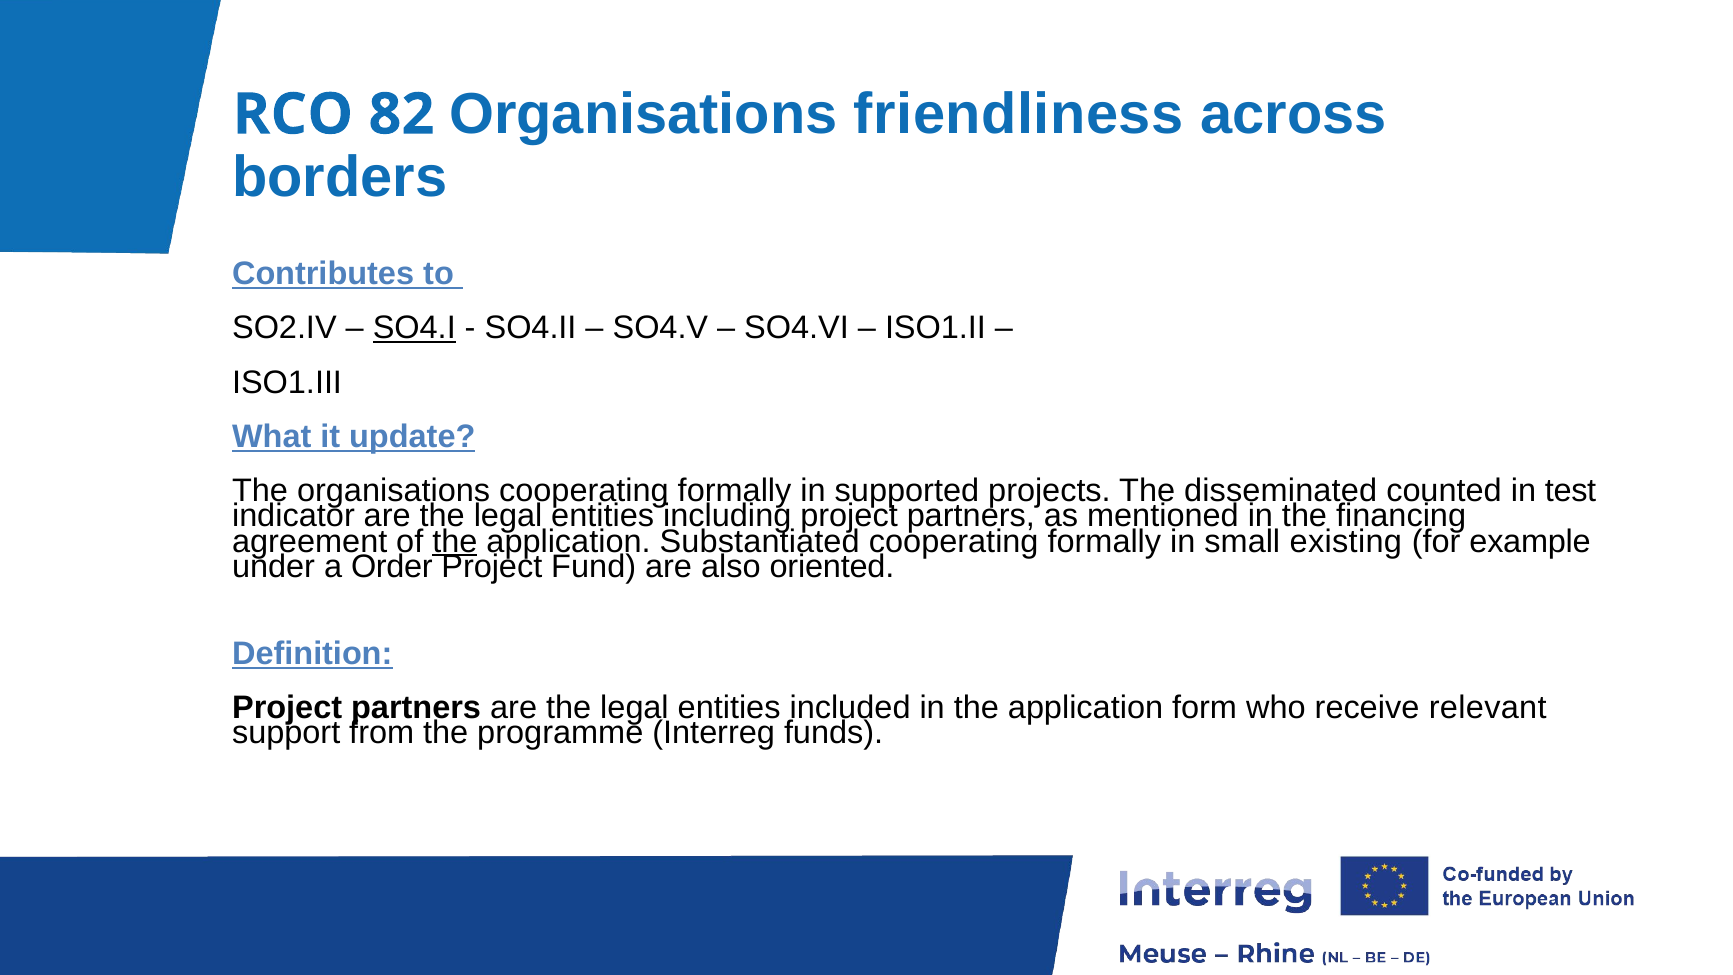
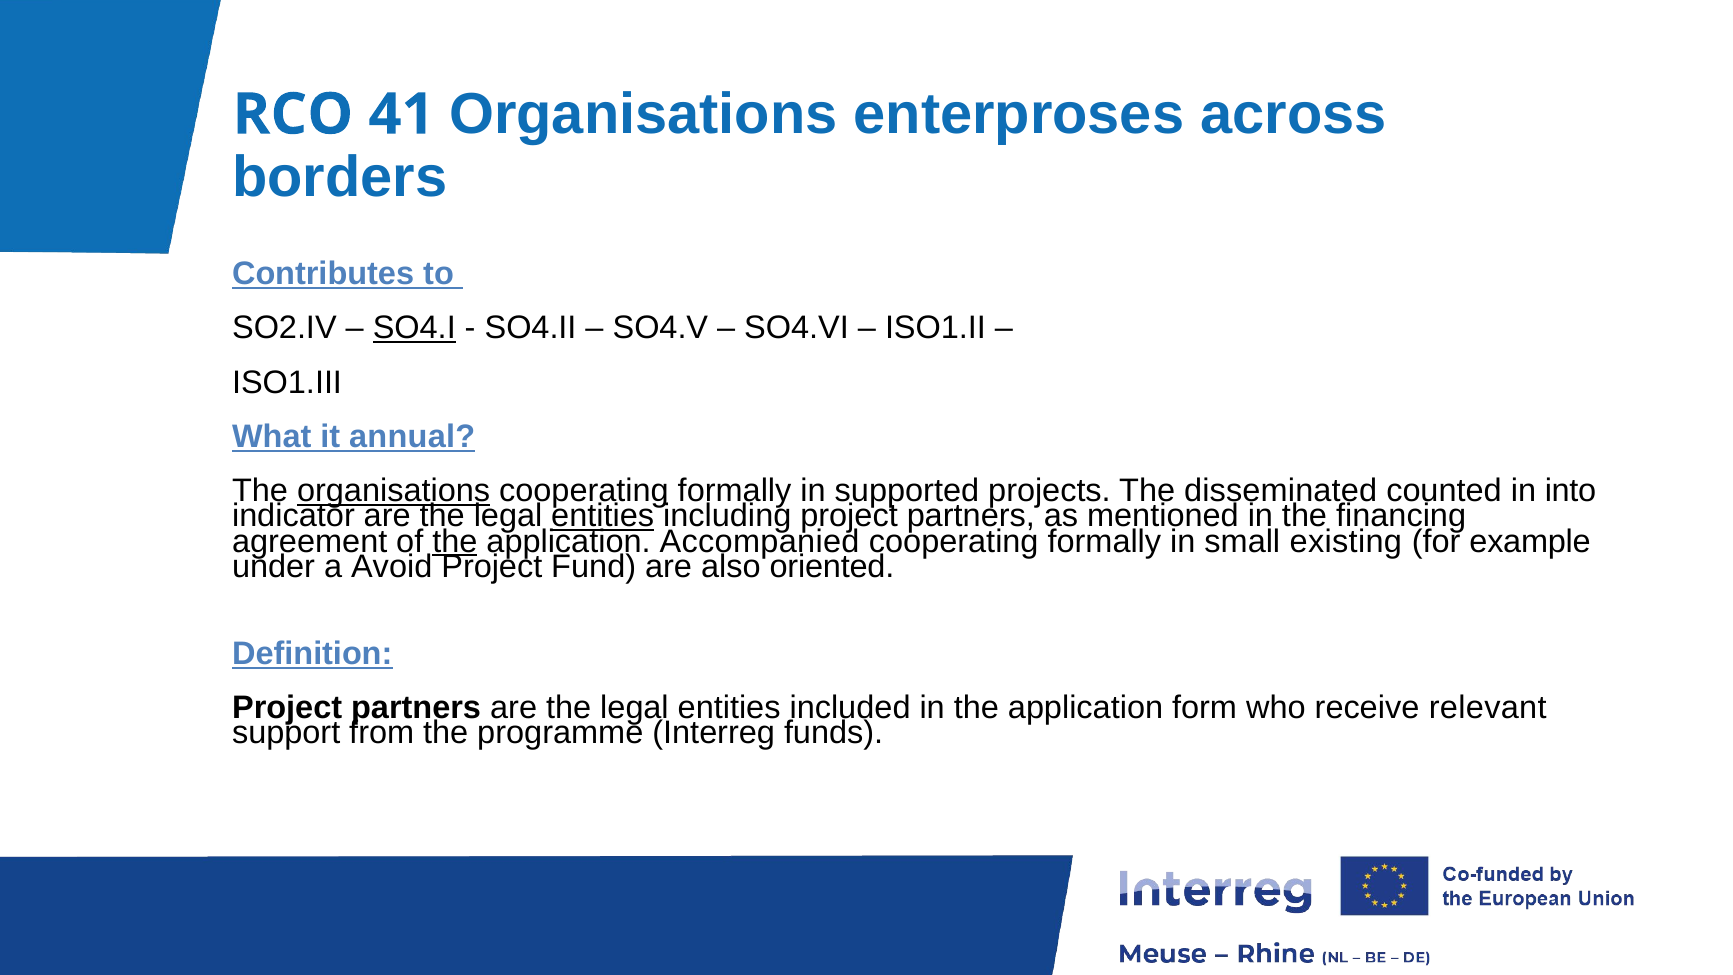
82: 82 -> 41
friendliness: friendliness -> enterproses
update: update -> annual
organisations at (394, 491) underline: none -> present
test: test -> into
entities at (603, 516) underline: none -> present
Substantiated: Substantiated -> Accompanied
Order: Order -> Avoid
